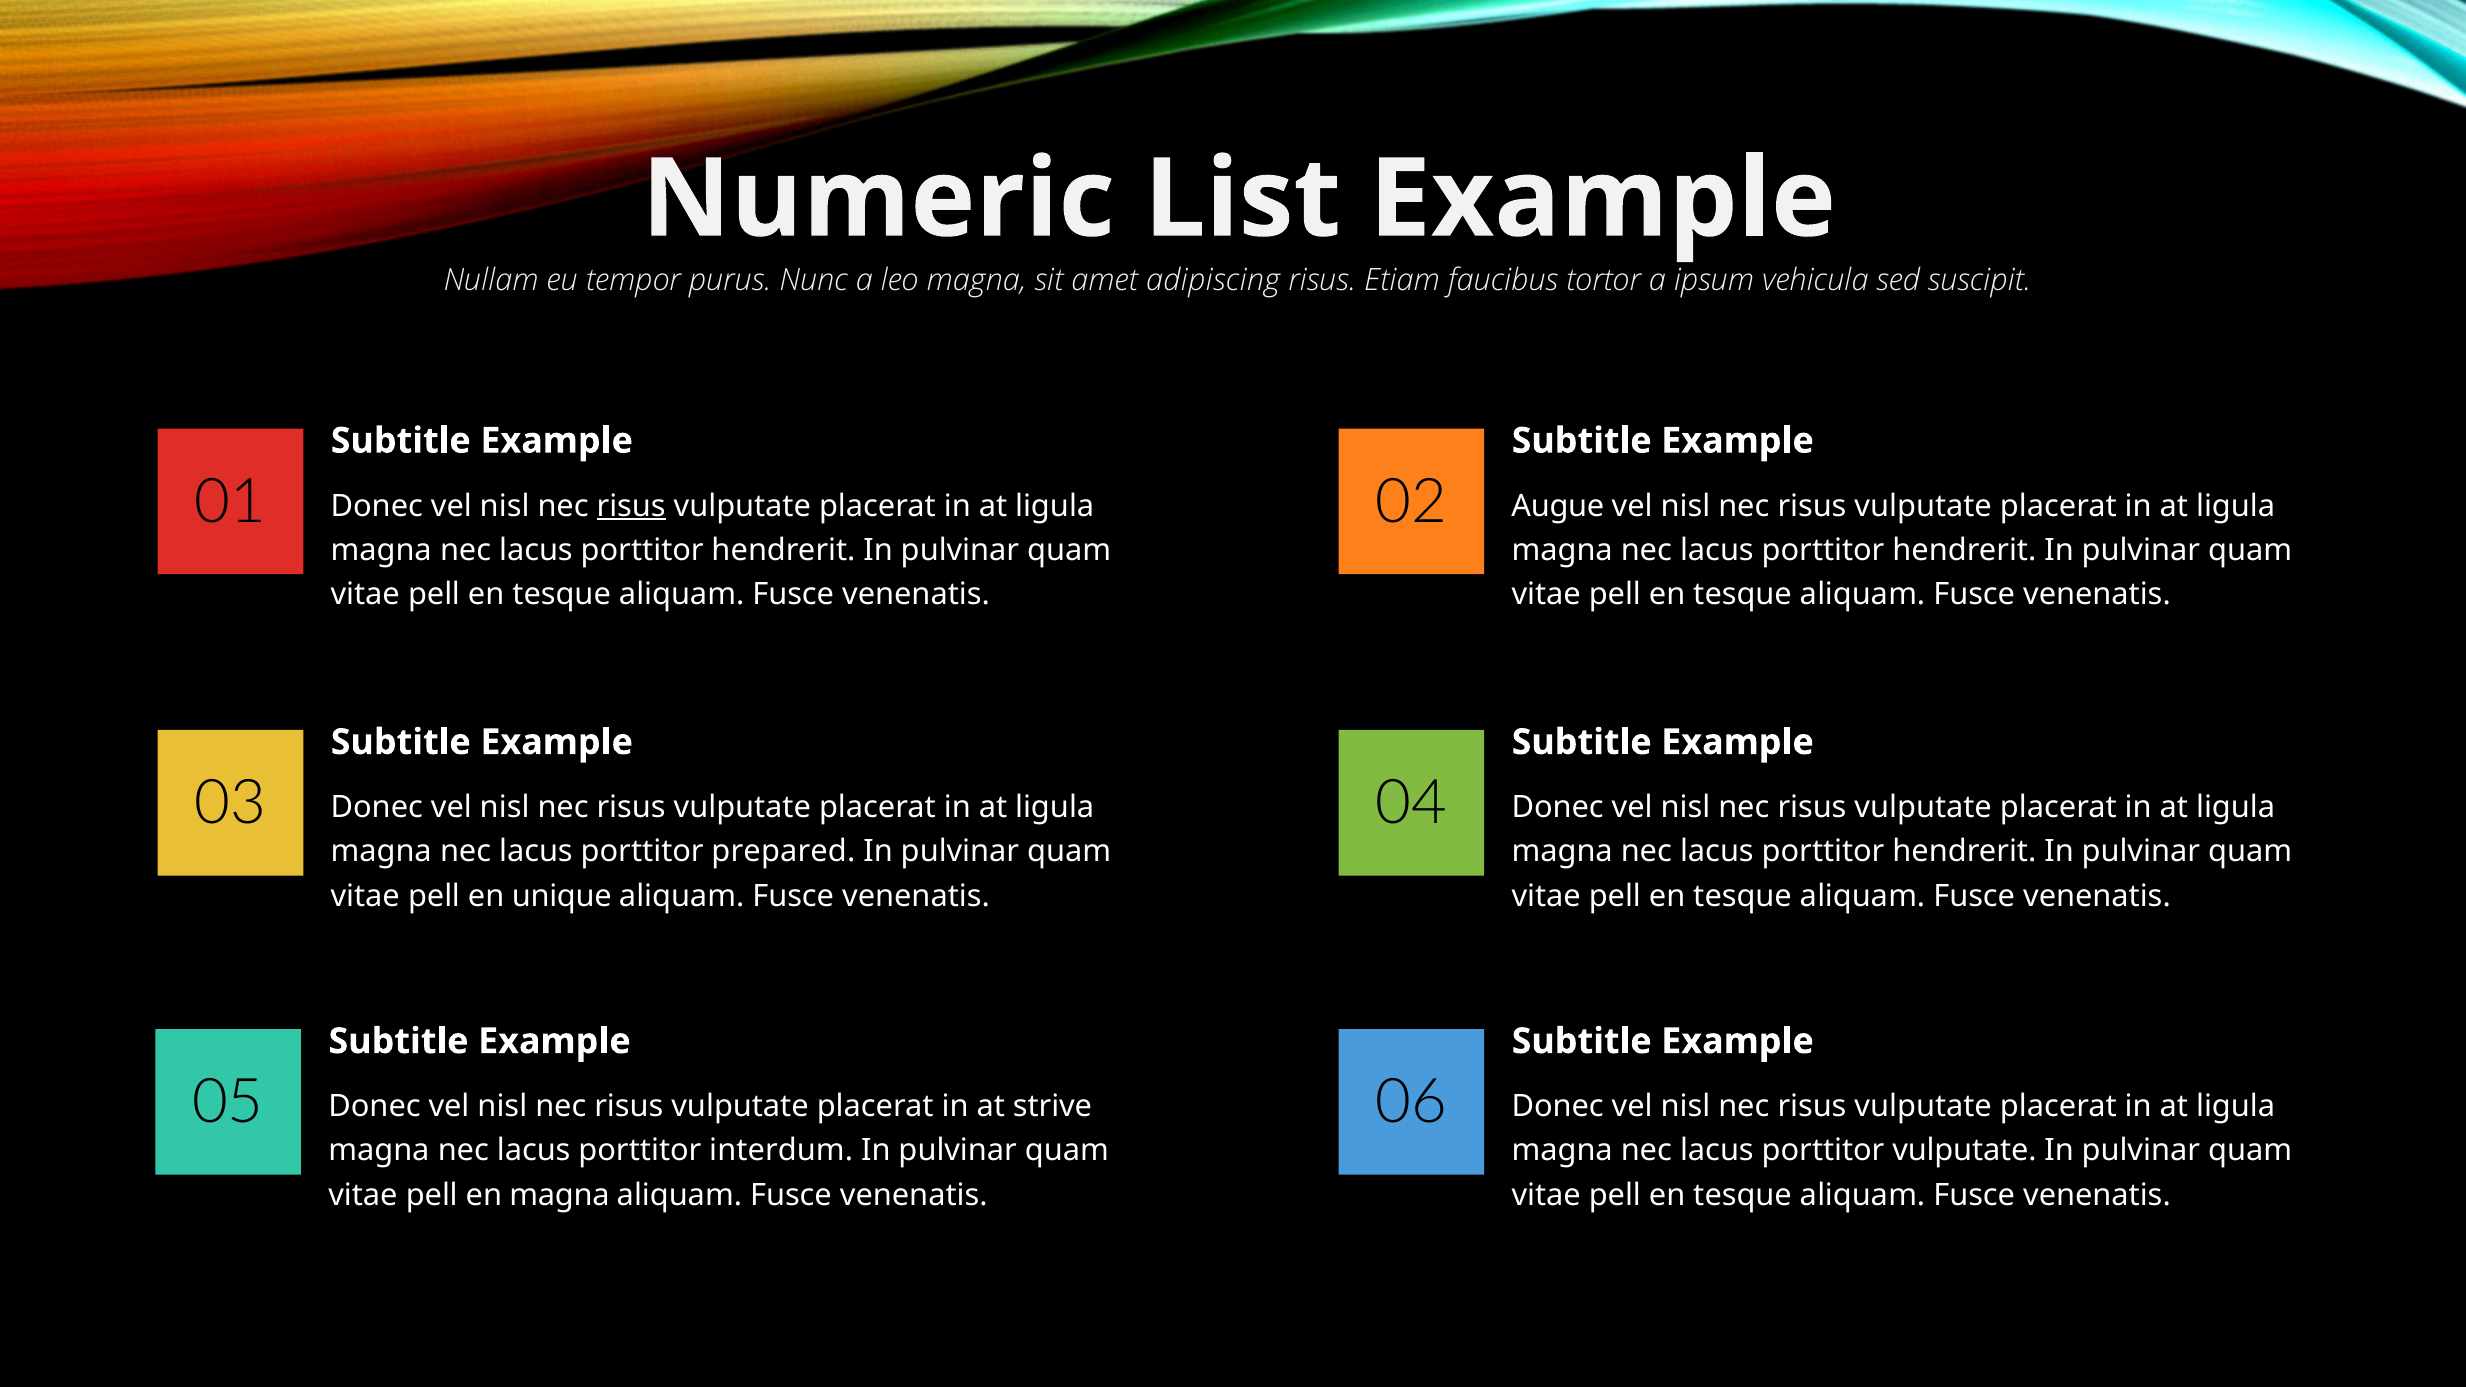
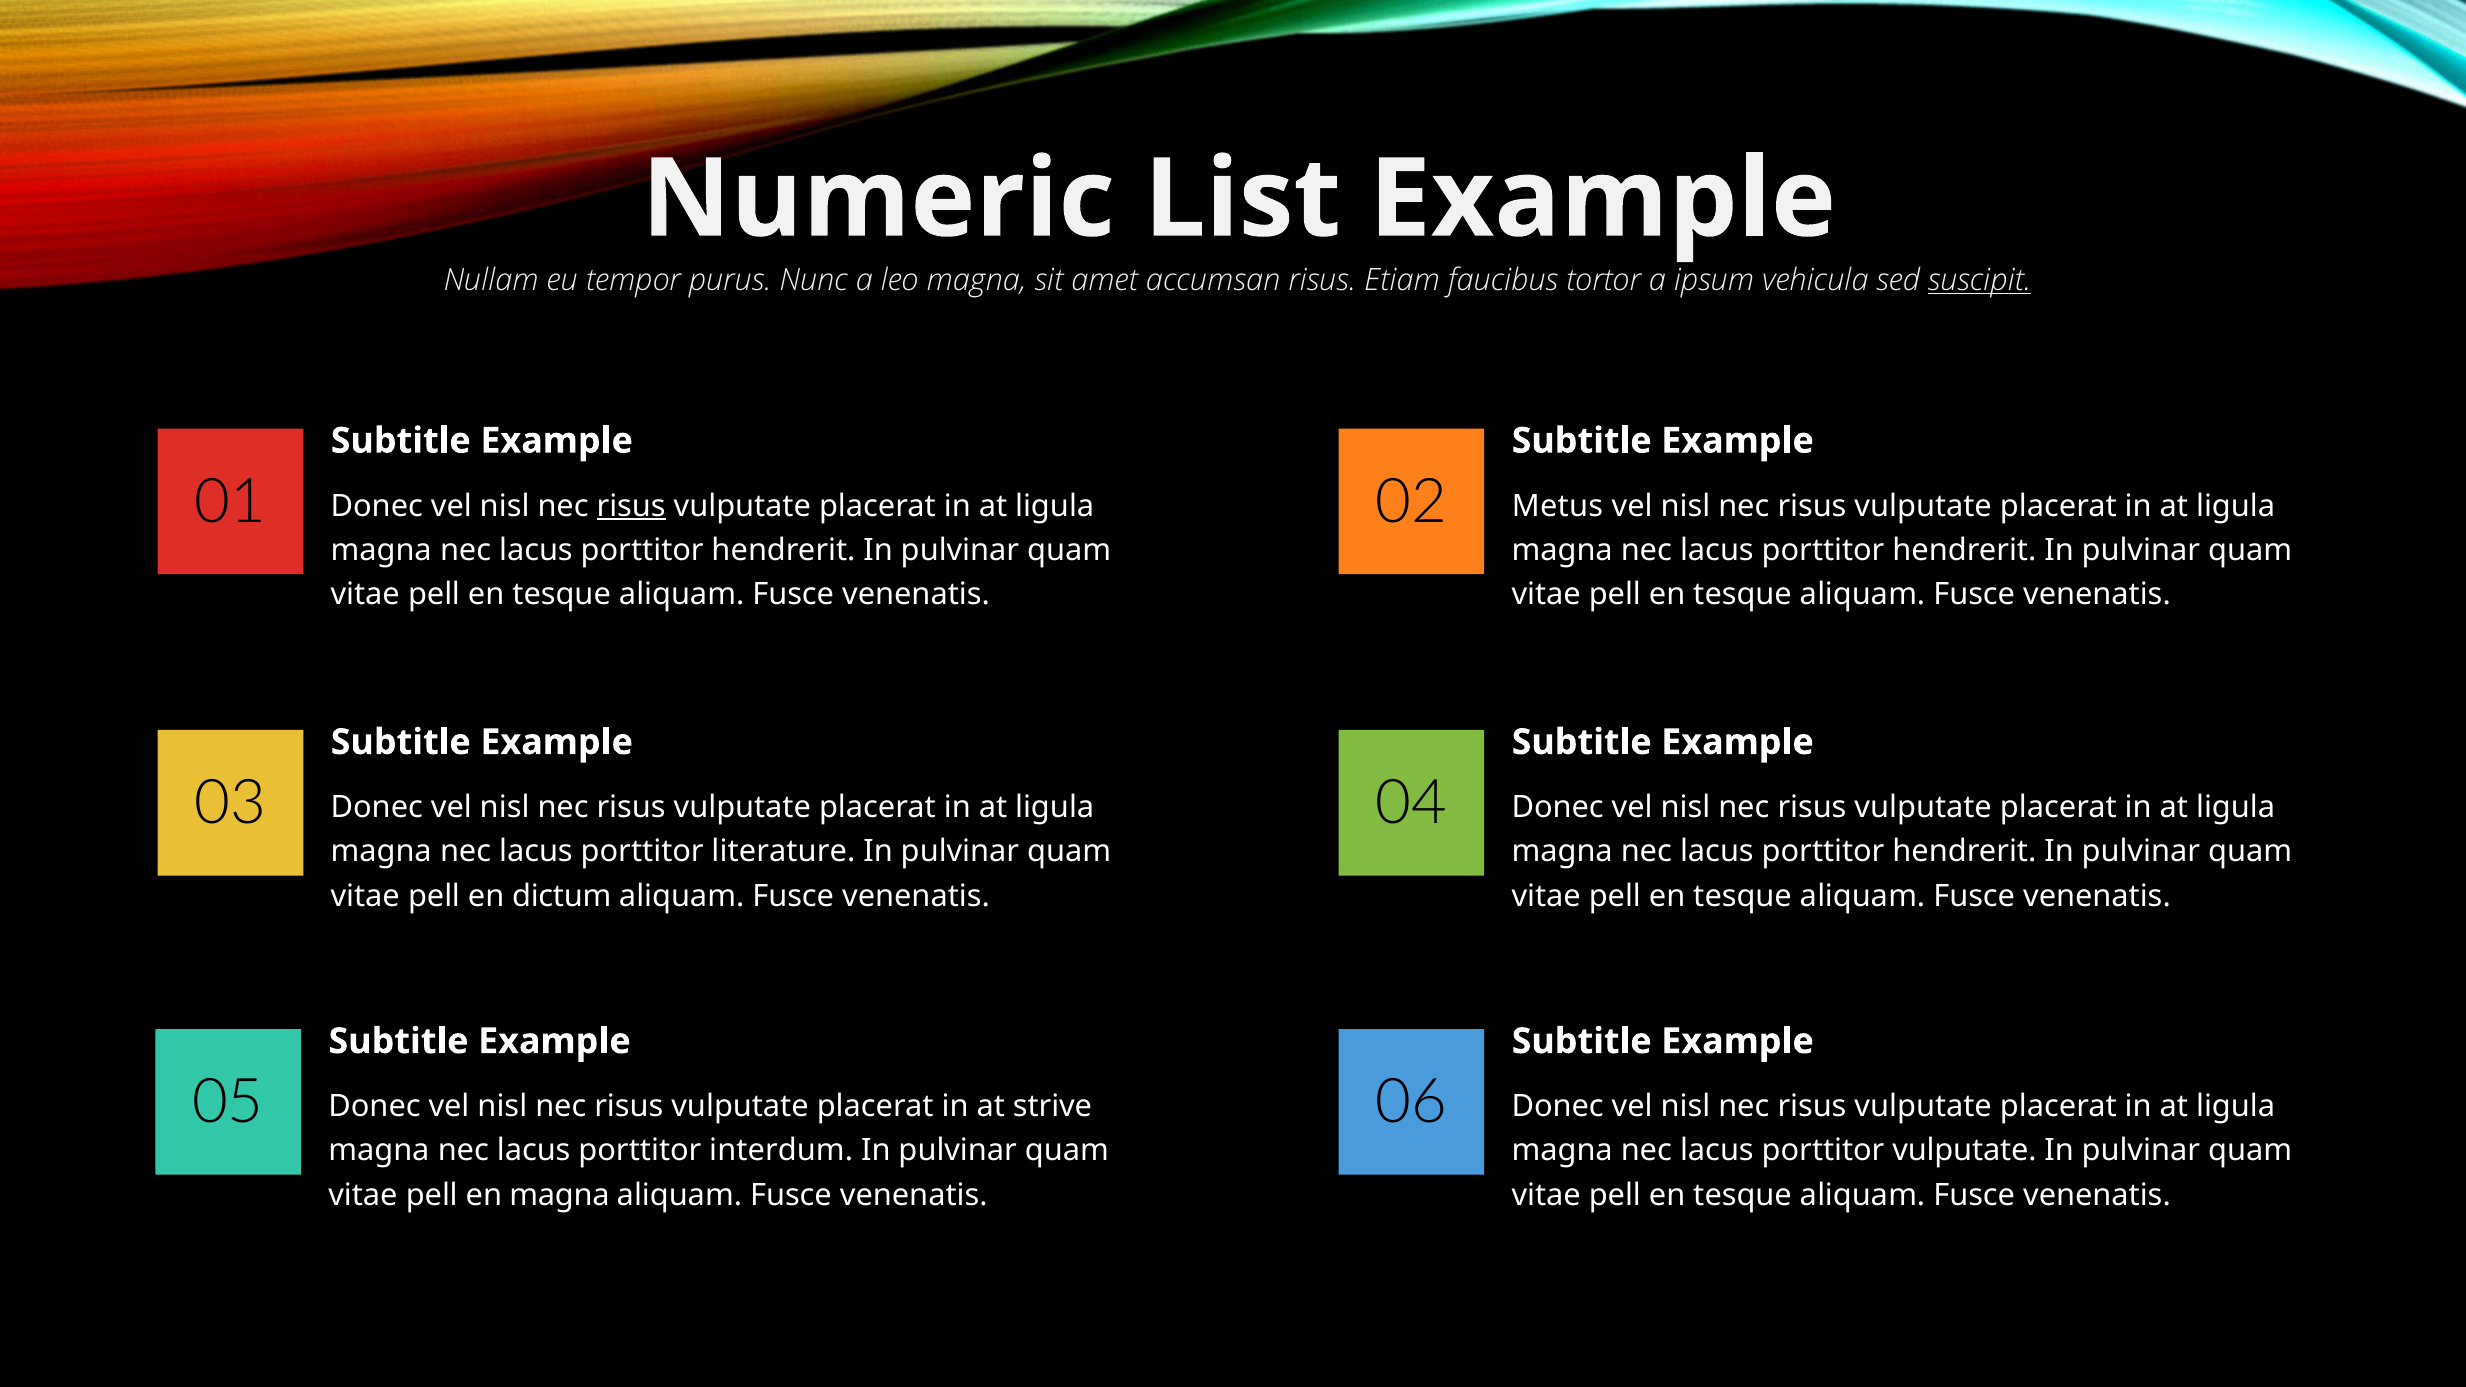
adipiscing: adipiscing -> accumsan
suscipit underline: none -> present
Augue: Augue -> Metus
prepared: prepared -> literature
unique: unique -> dictum
